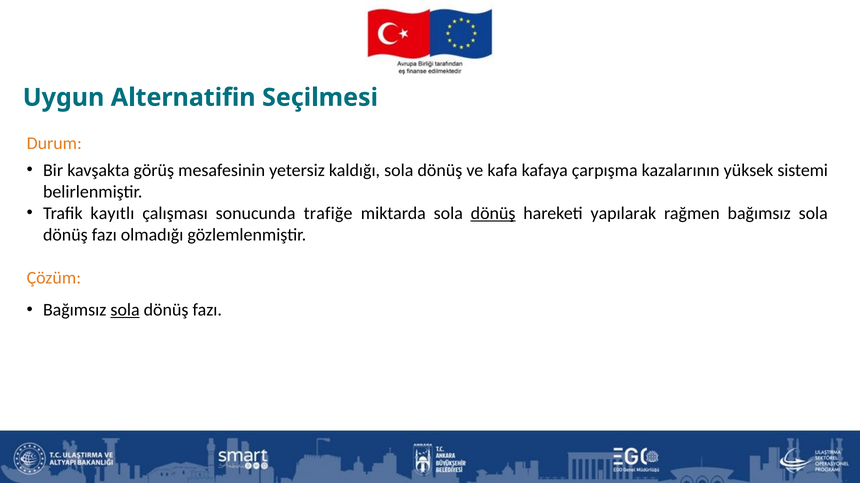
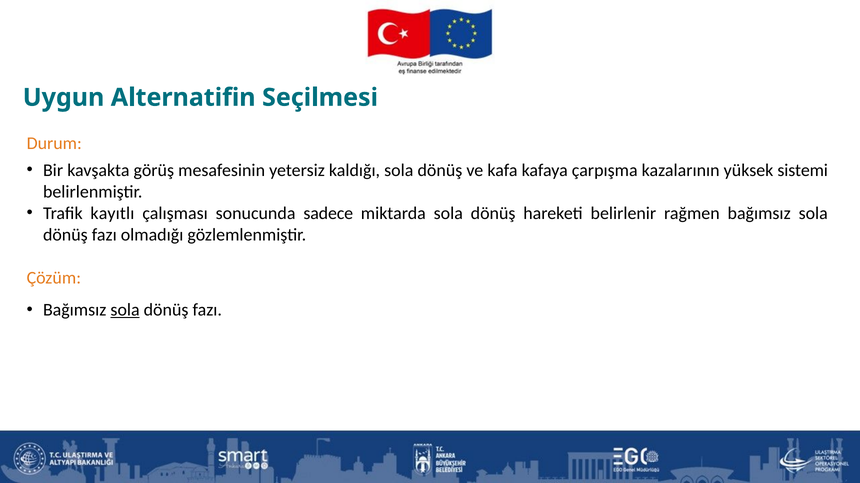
trafiğe: trafiğe -> sadece
dönüş at (493, 214) underline: present -> none
yapılarak: yapılarak -> belirlenir
